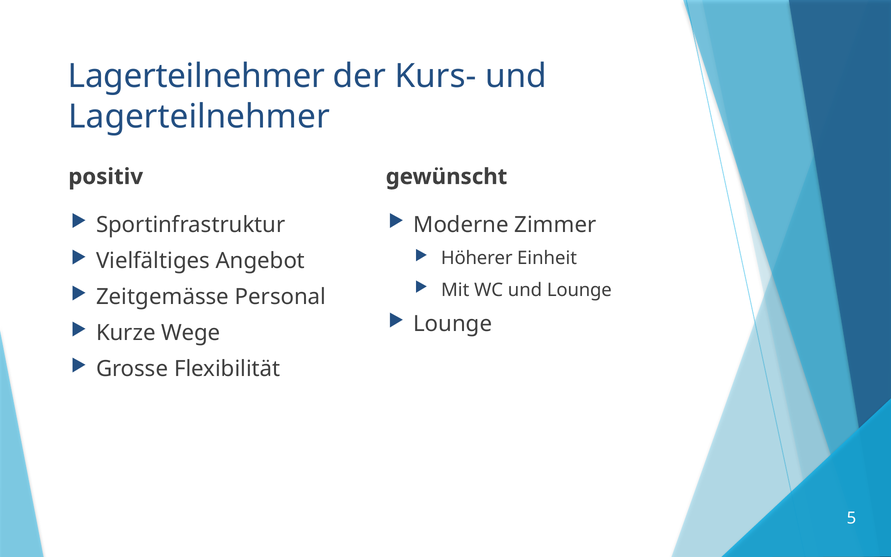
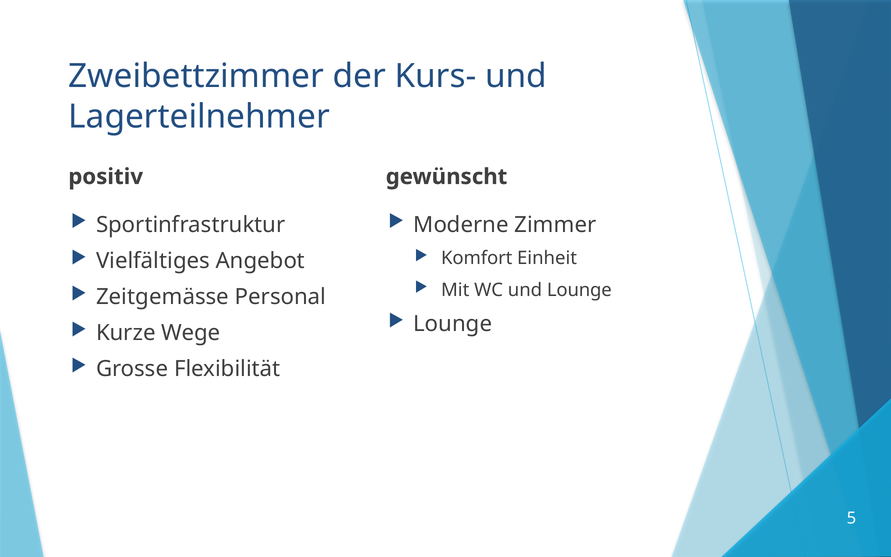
Lagerteilnehmer at (196, 76): Lagerteilnehmer -> Zweibettzimmer
Höherer: Höherer -> Komfort
